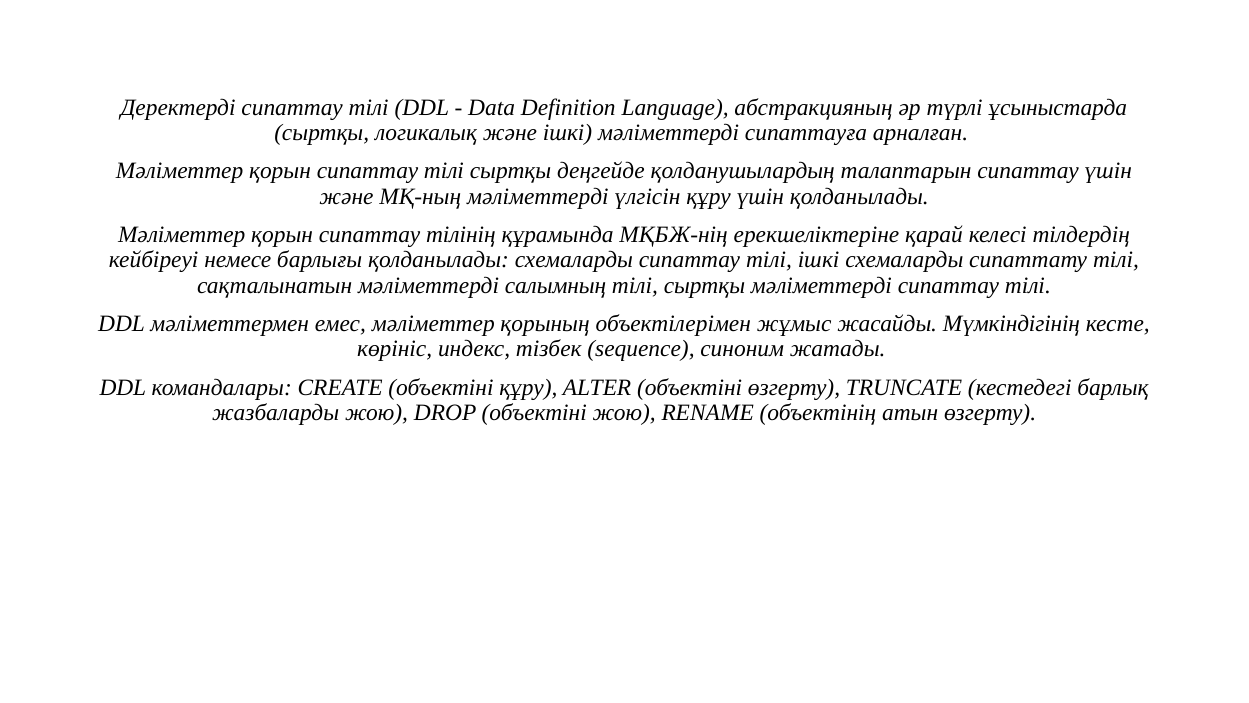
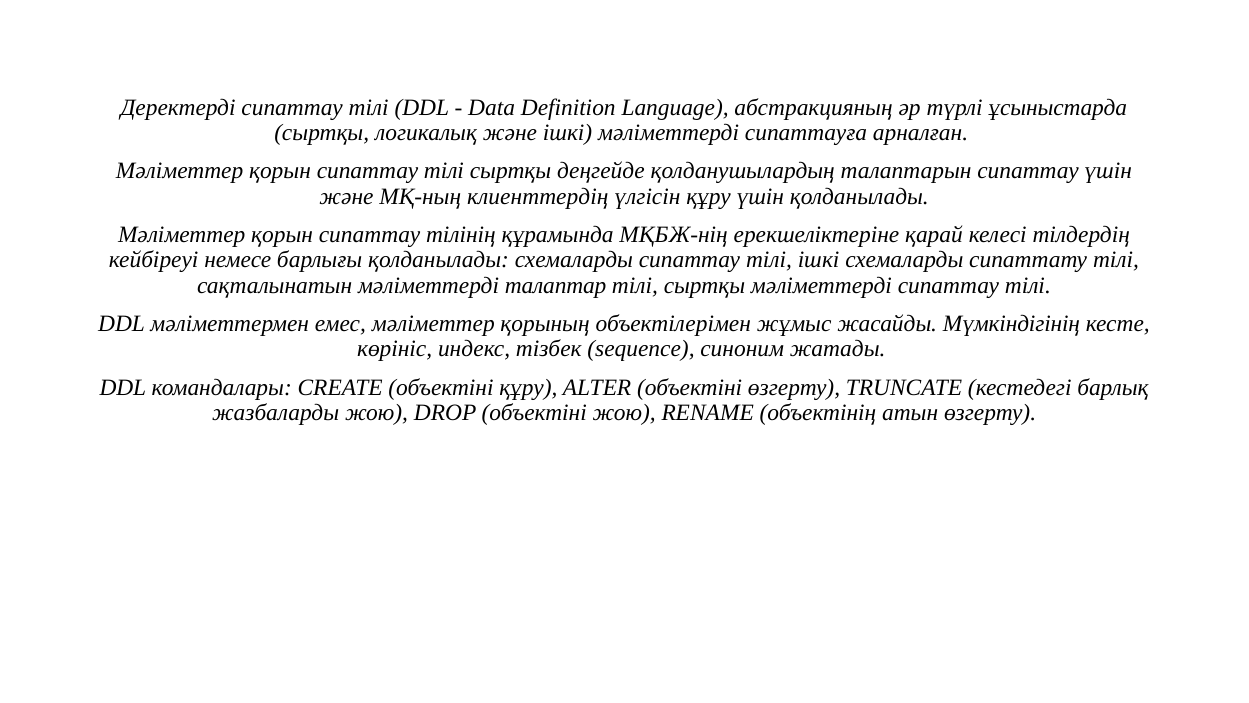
МҚ-ның мәліметтерді: мәліметтерді -> клиенттердің
салымның: салымның -> талаптар
